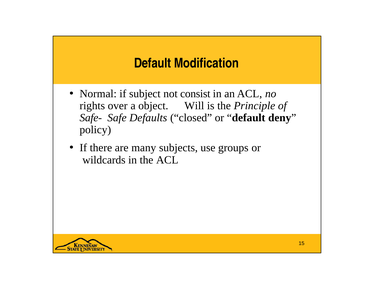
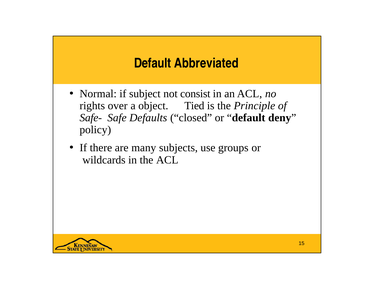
Modification: Modification -> Abbreviated
Will: Will -> Tied
